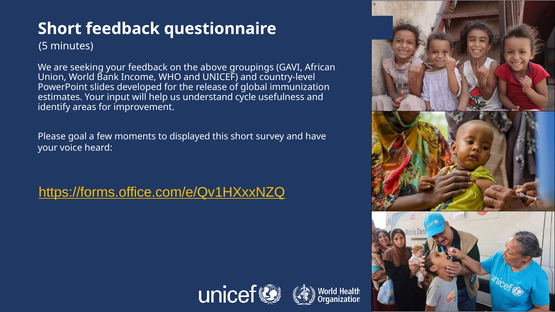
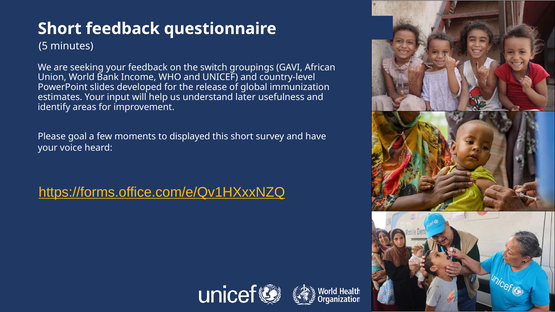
above: above -> switch
cycle: cycle -> later
